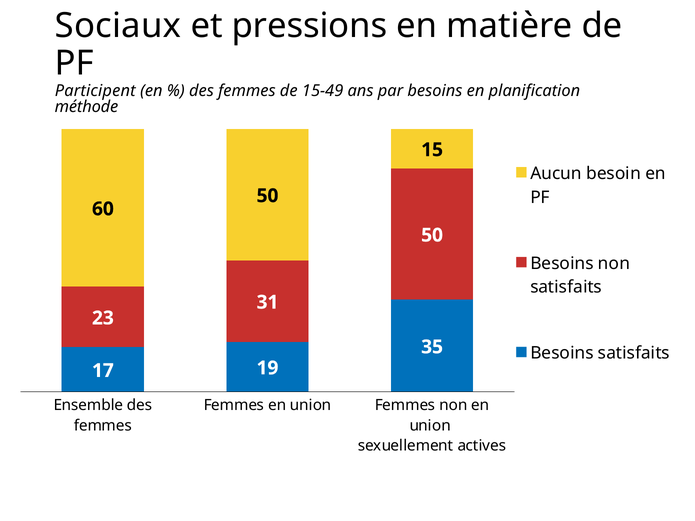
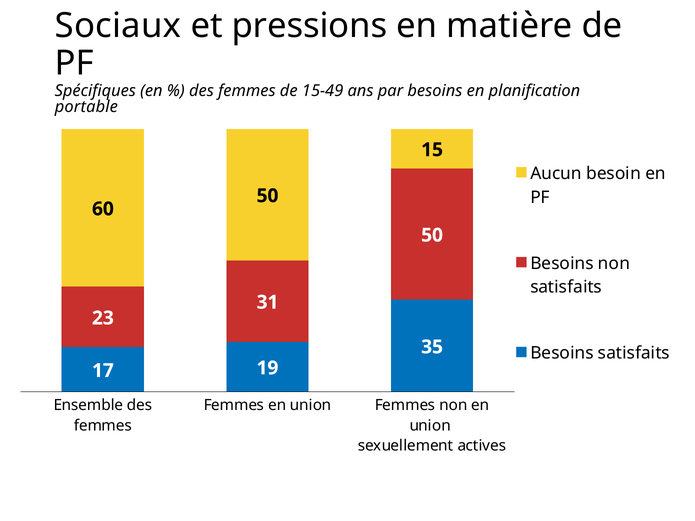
Participent: Participent -> Spécifiques
méthode: méthode -> portable
